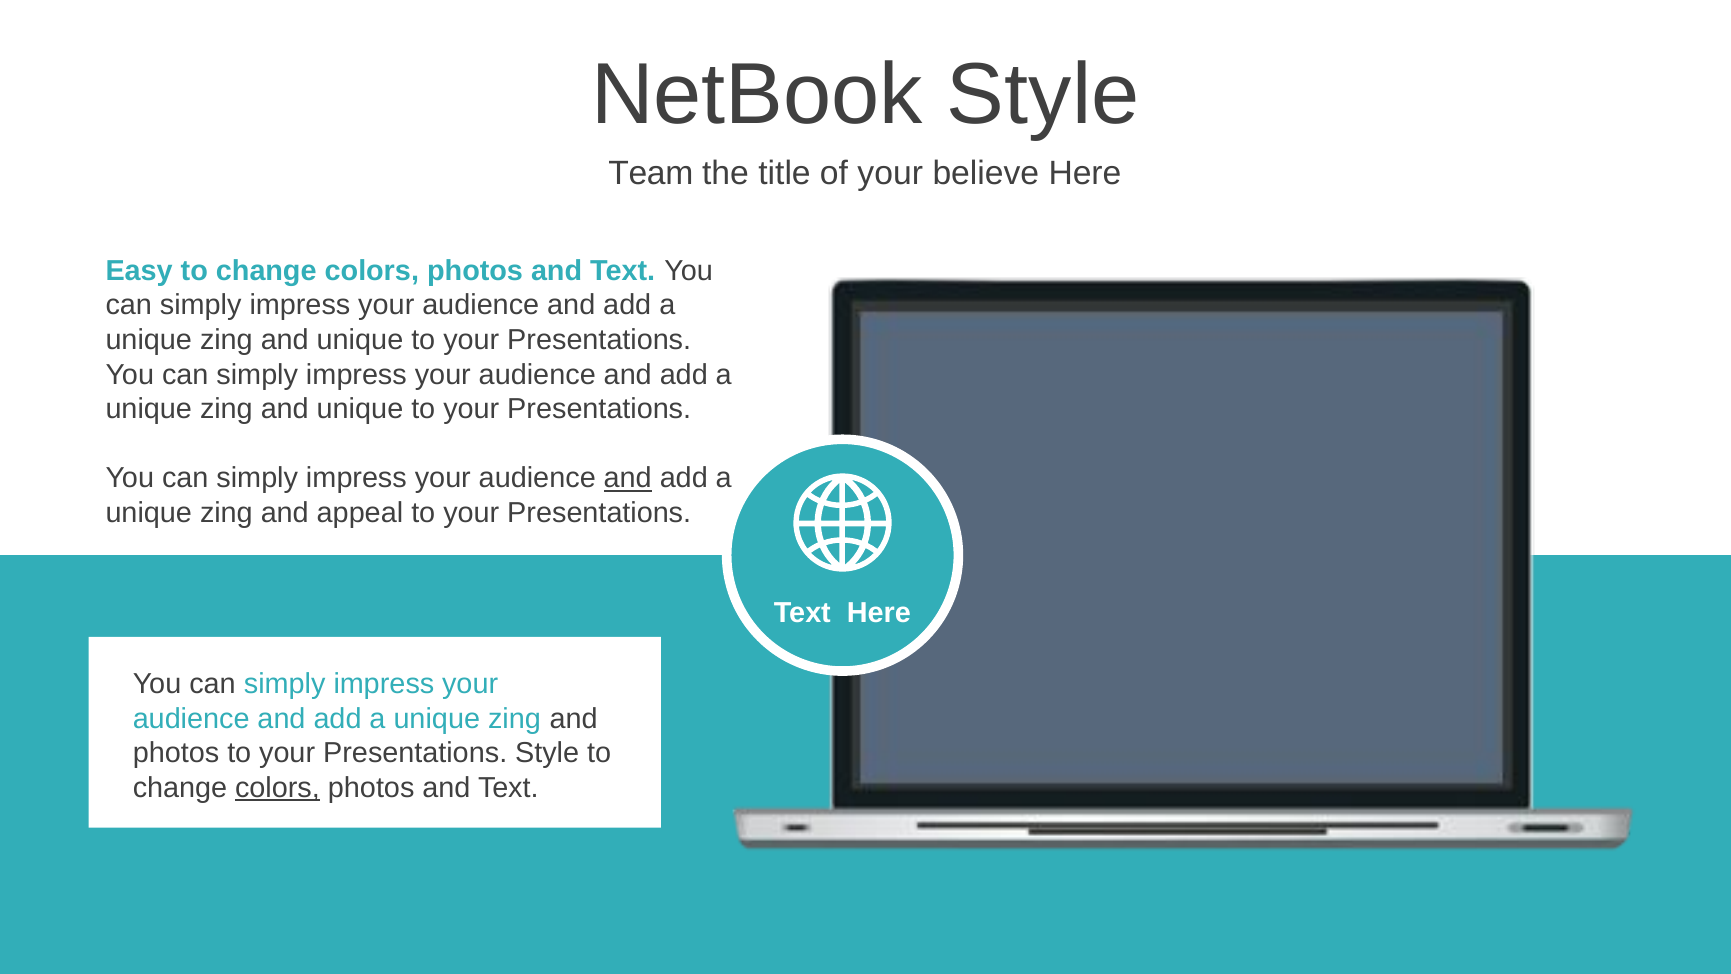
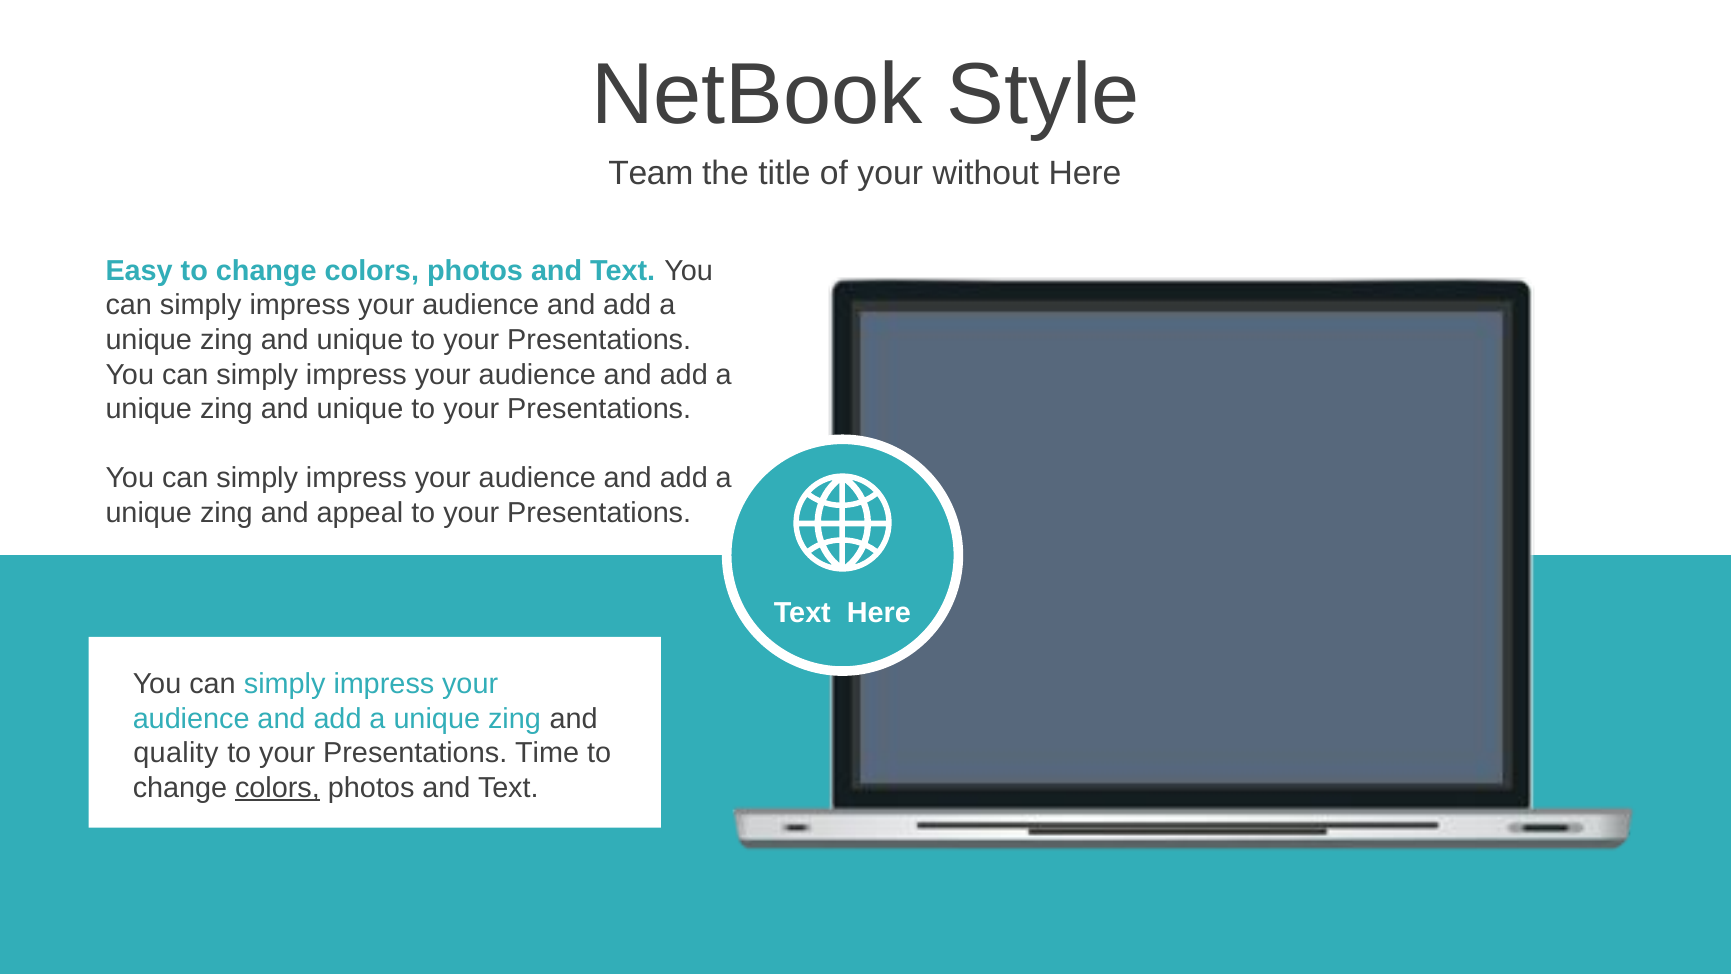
believe: believe -> without
and at (628, 478) underline: present -> none
photos at (176, 753): photos -> quality
Presentations Style: Style -> Time
